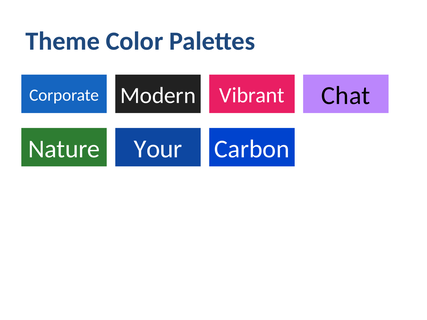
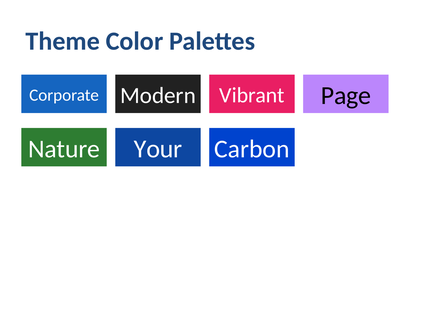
Chat: Chat -> Page
